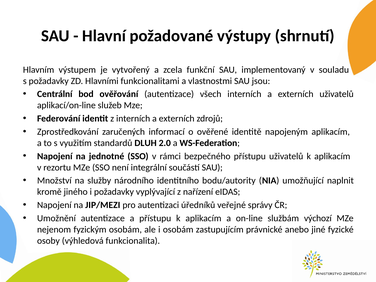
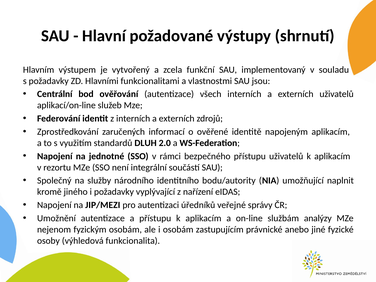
Množství: Množství -> Společný
výchozí: výchozí -> analýzy
